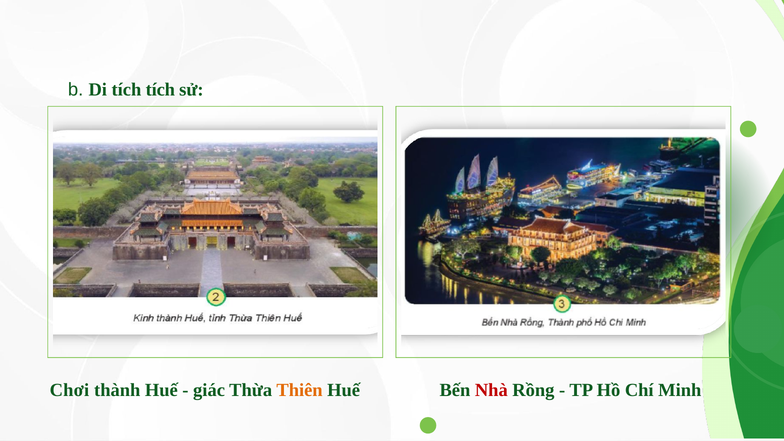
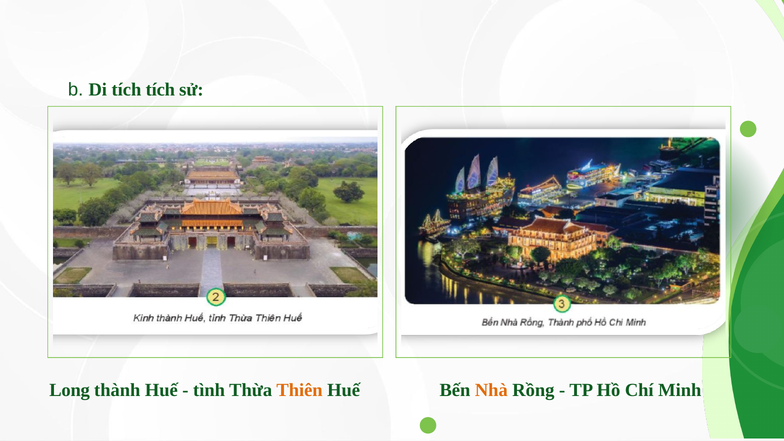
Chơi: Chơi -> Long
giác: giác -> tình
Nhà colour: red -> orange
